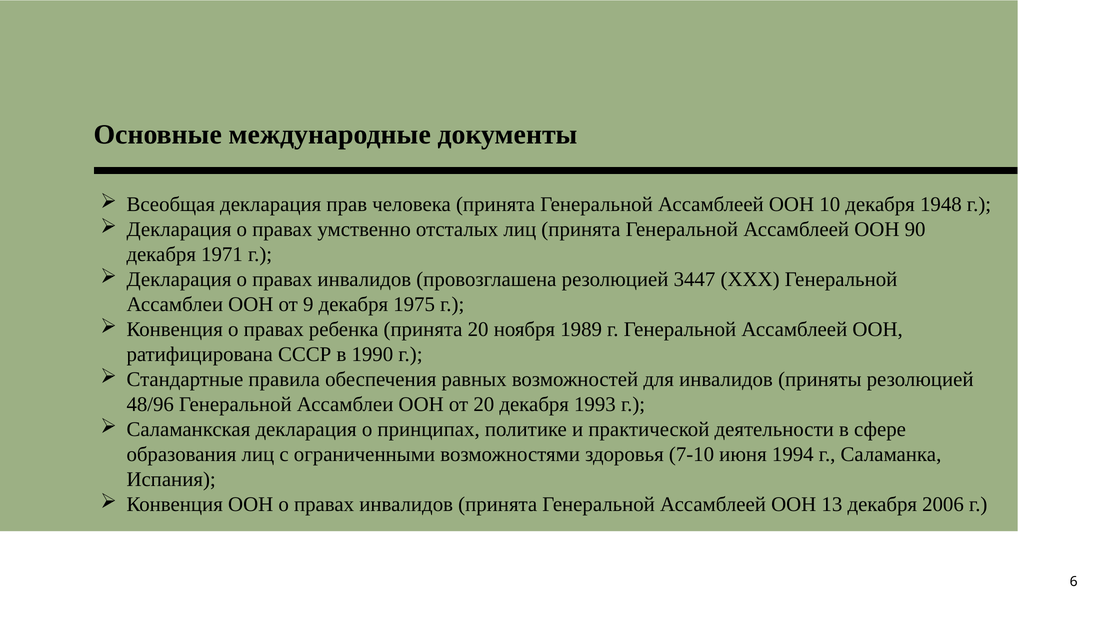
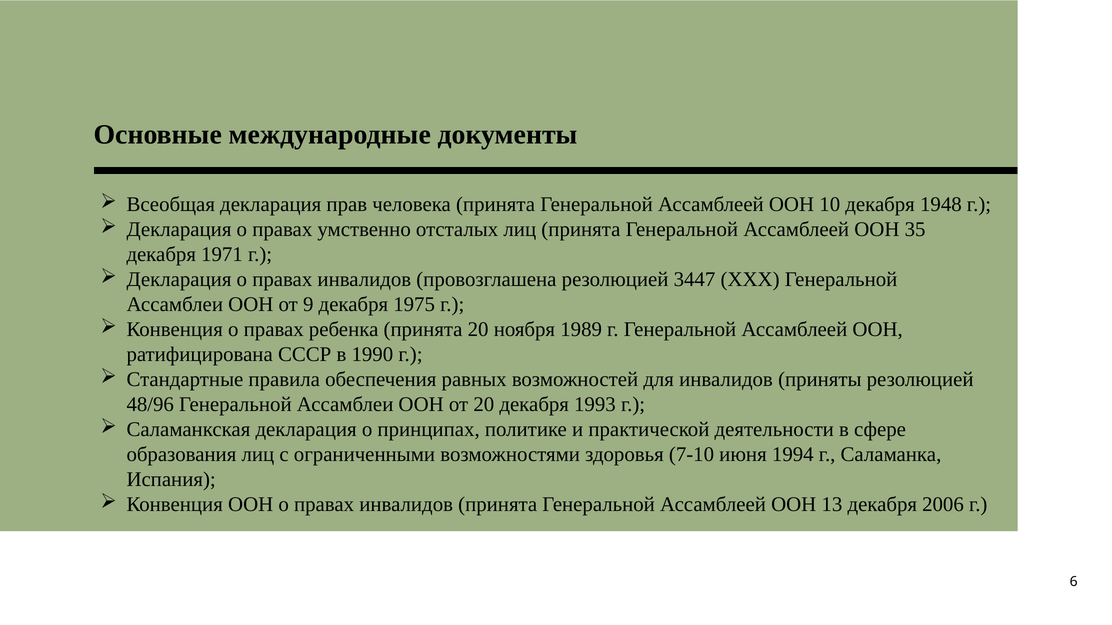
90: 90 -> 35
